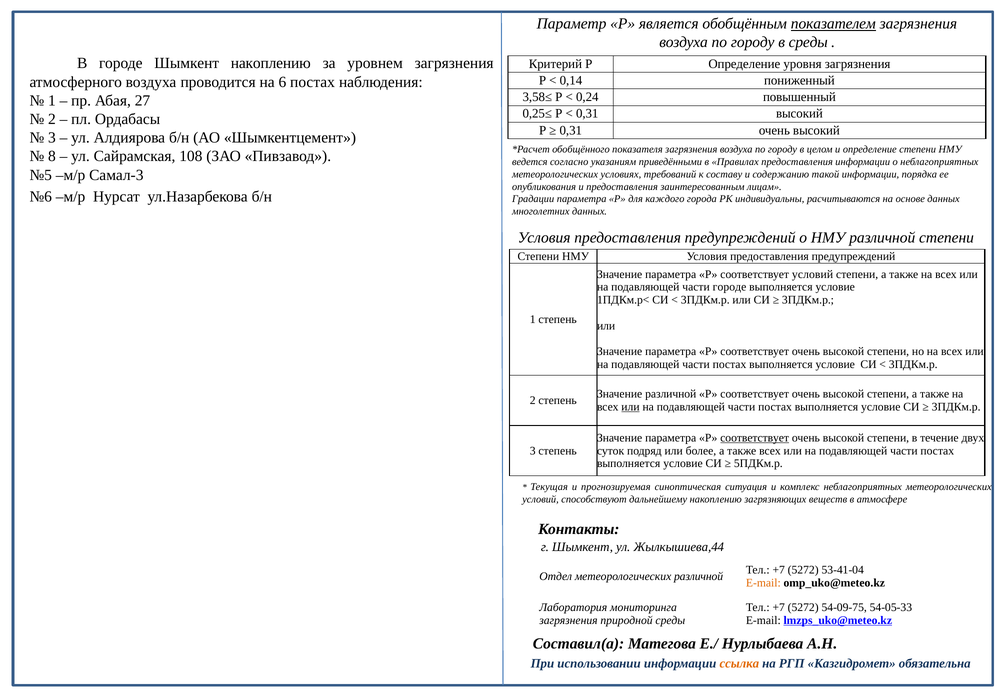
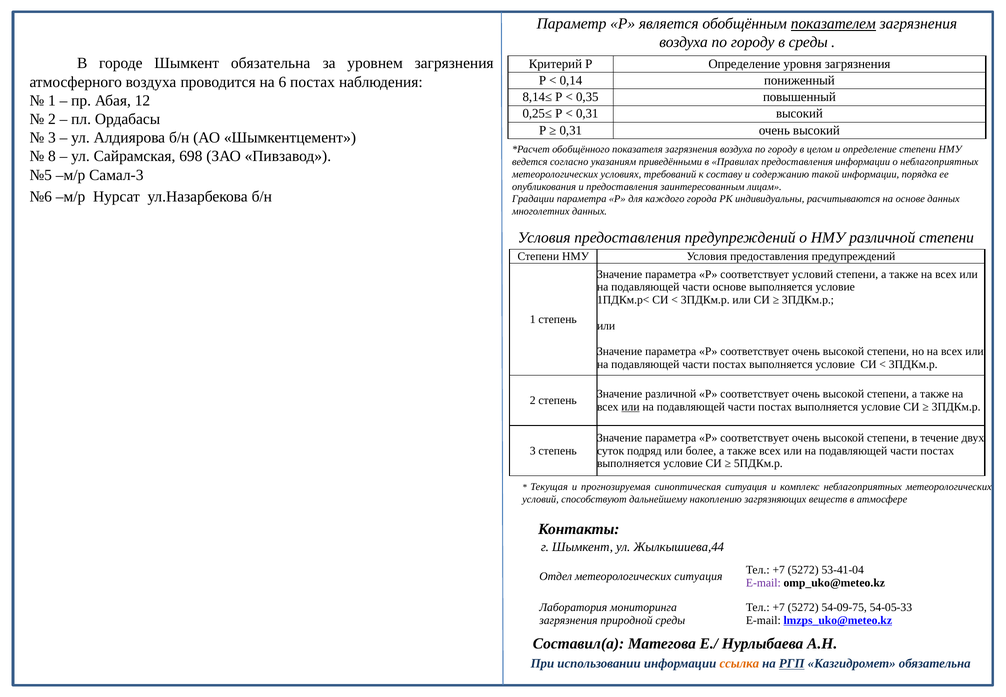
Шымкент накоплению: накоплению -> обязательна
3,58≤: 3,58≤ -> 8,14≤
0,24: 0,24 -> 0,35
27: 27 -> 12
108: 108 -> 698
части городе: городе -> основе
соответствует at (755, 438) underline: present -> none
метеорологических различной: различной -> ситуация
E-mail at (763, 582) colour: orange -> purple
РГП underline: none -> present
